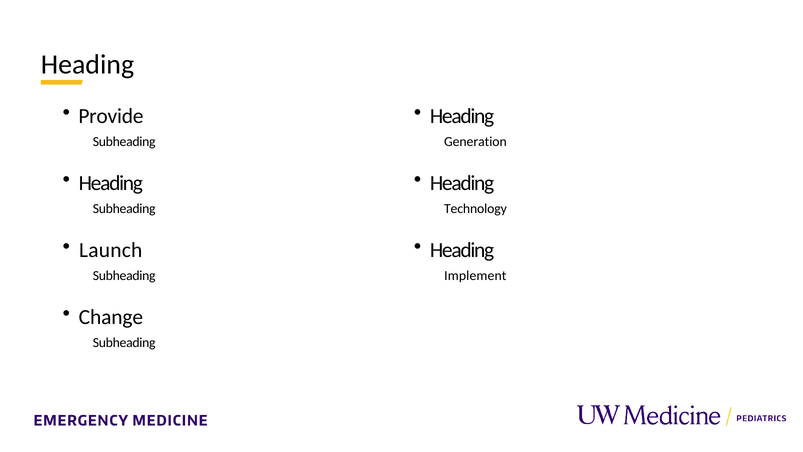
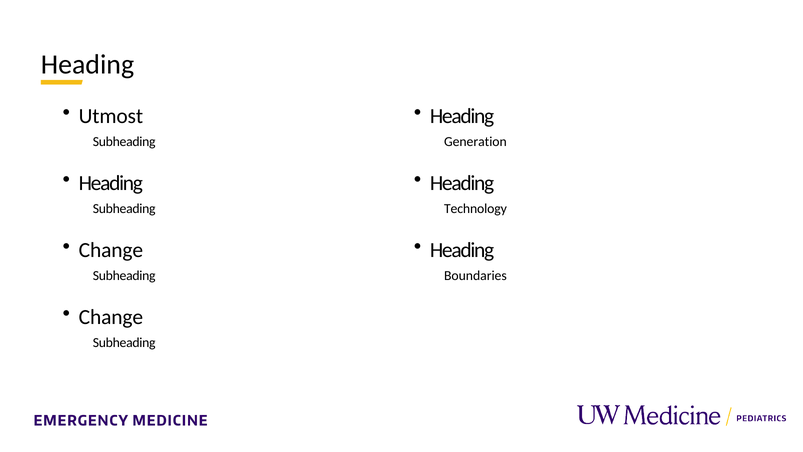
Provide: Provide -> Utmost
Launch at (111, 250): Launch -> Change
Implement: Implement -> Boundaries
